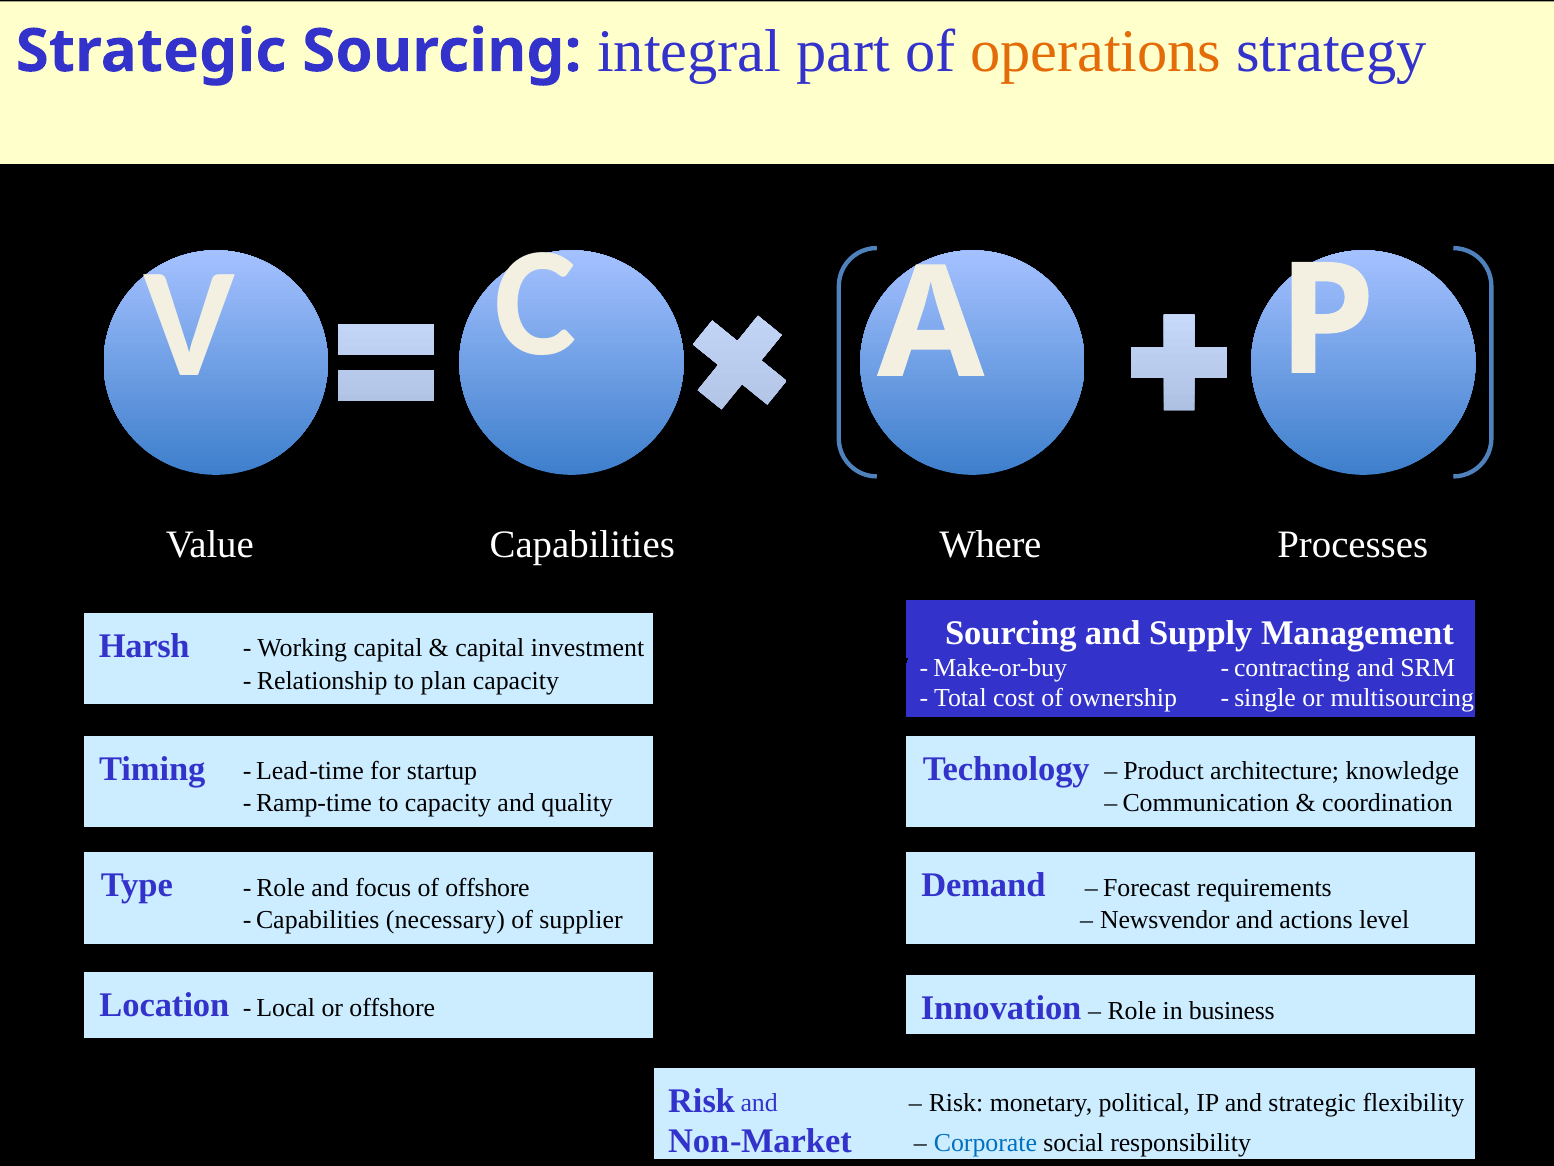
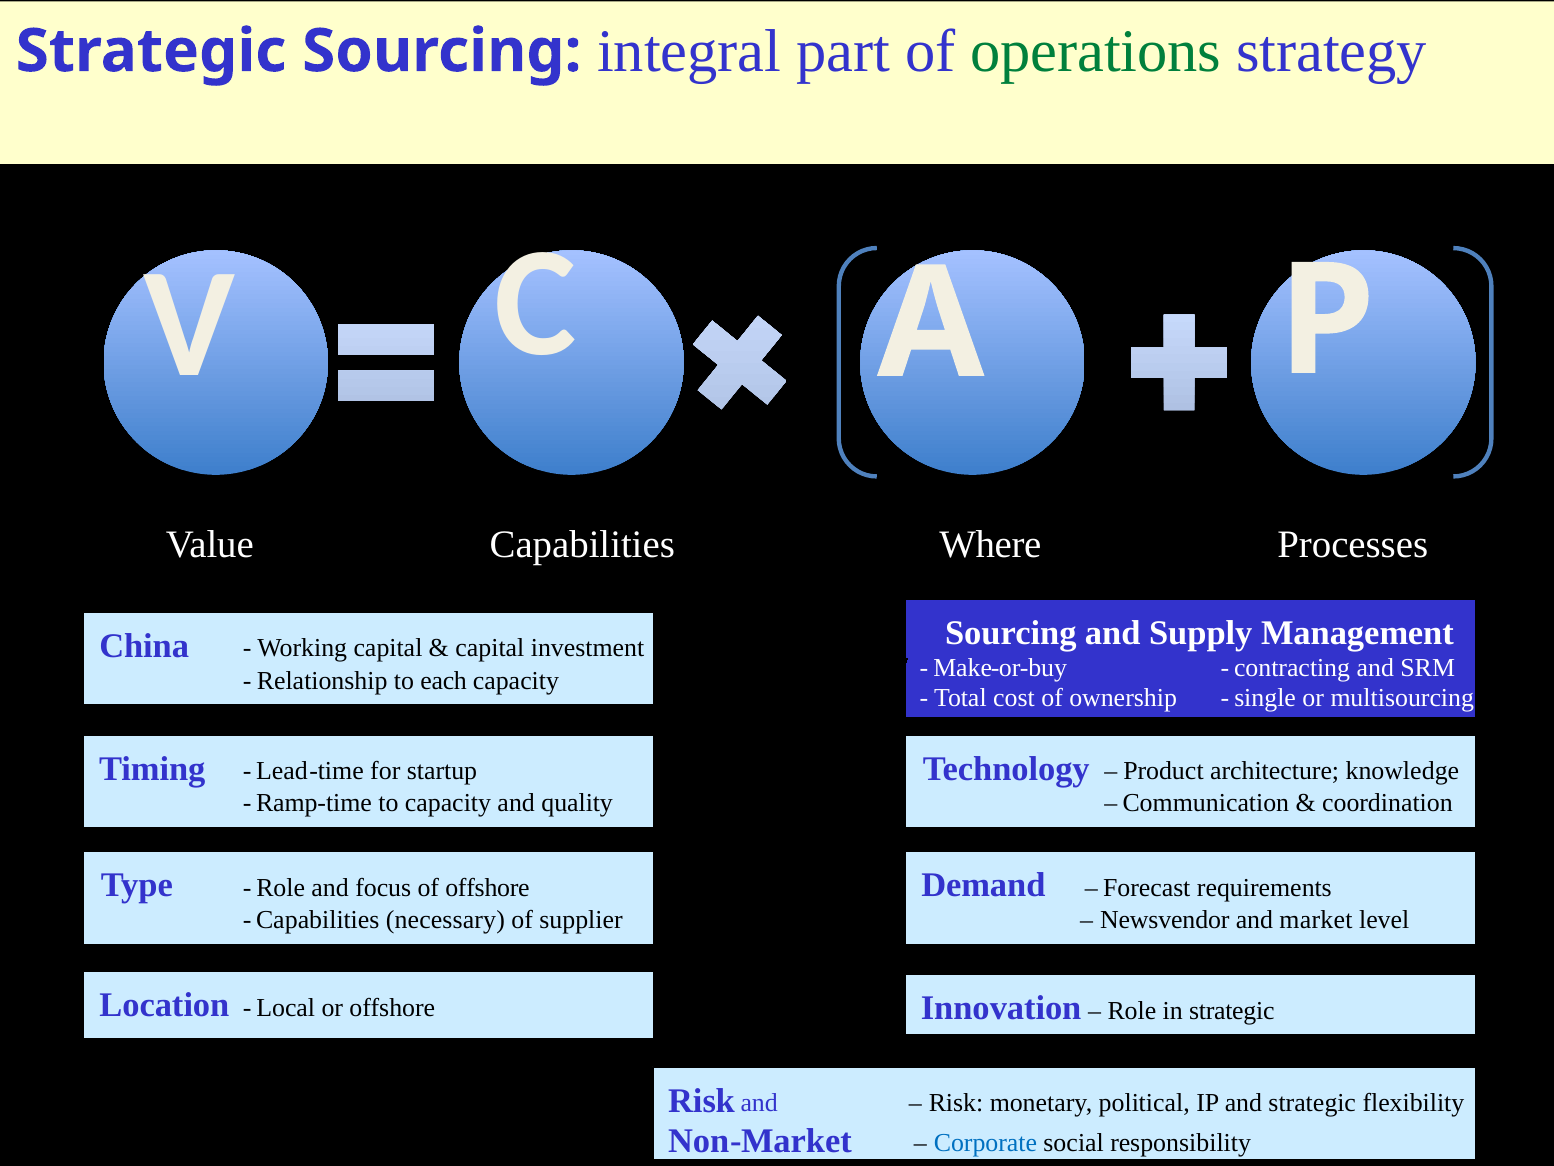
operations colour: orange -> green
Harsh: Harsh -> China
plan: plan -> each
actions: actions -> market
in business: business -> strategic
